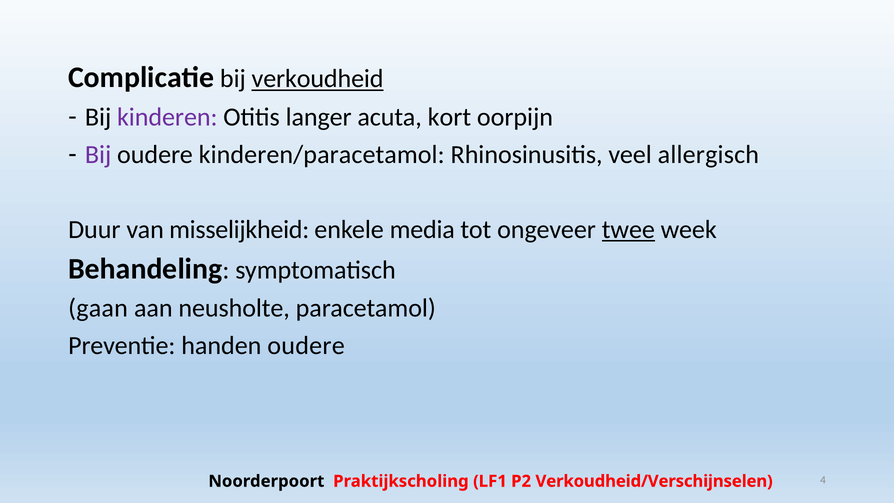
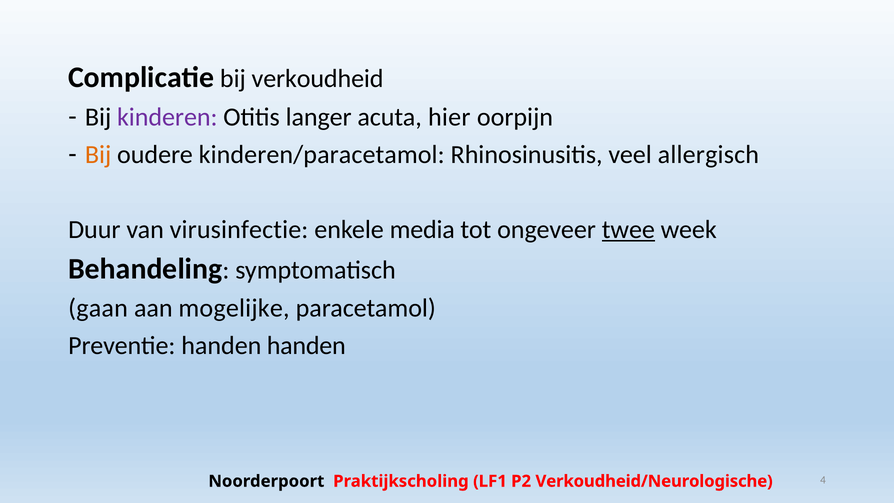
verkoudheid underline: present -> none
kort: kort -> hier
Bij at (98, 155) colour: purple -> orange
misselijkheid: misselijkheid -> virusinfectie
neusholte: neusholte -> mogelijke
handen oudere: oudere -> handen
Verkoudheid/Verschijnselen: Verkoudheid/Verschijnselen -> Verkoudheid/Neurologische
